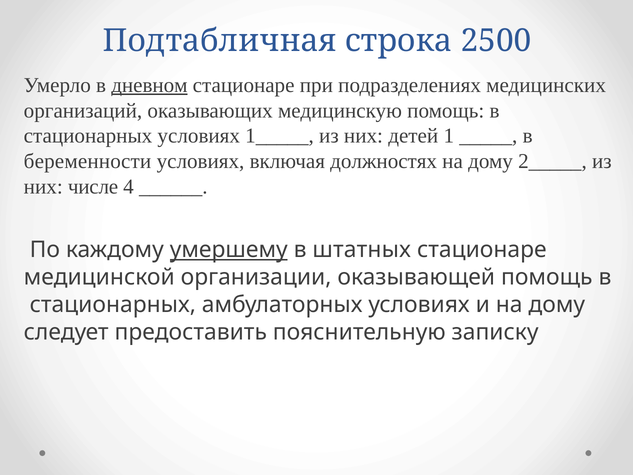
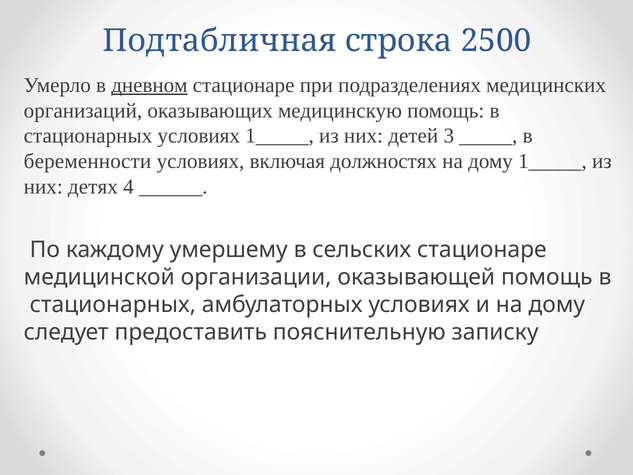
1: 1 -> 3
дому 2_____: 2_____ -> 1_____
числе: числе -> детях
умершему underline: present -> none
штатных: штатных -> сельских
